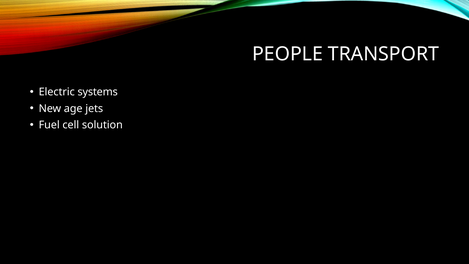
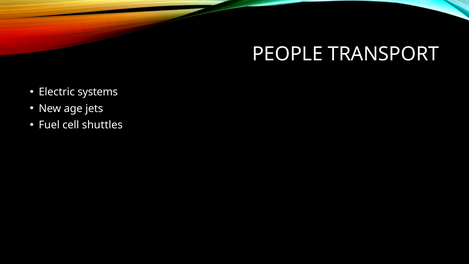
solution: solution -> shuttles
